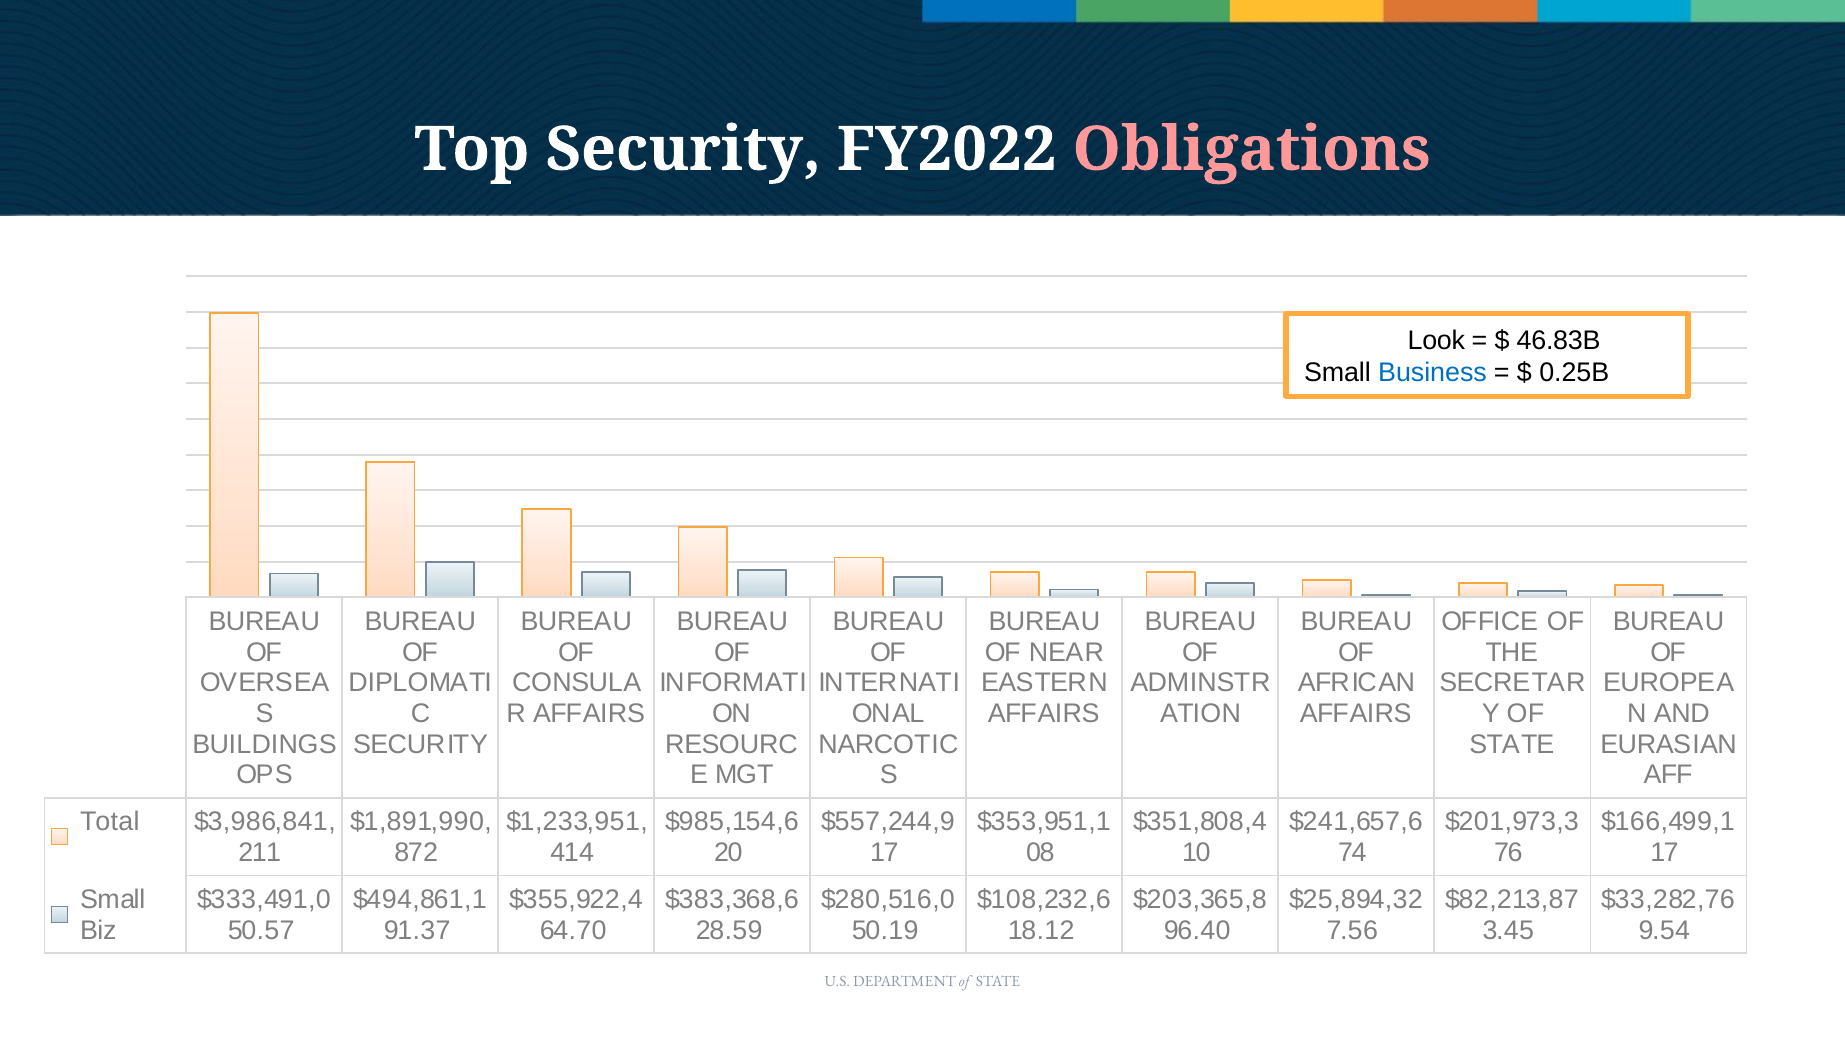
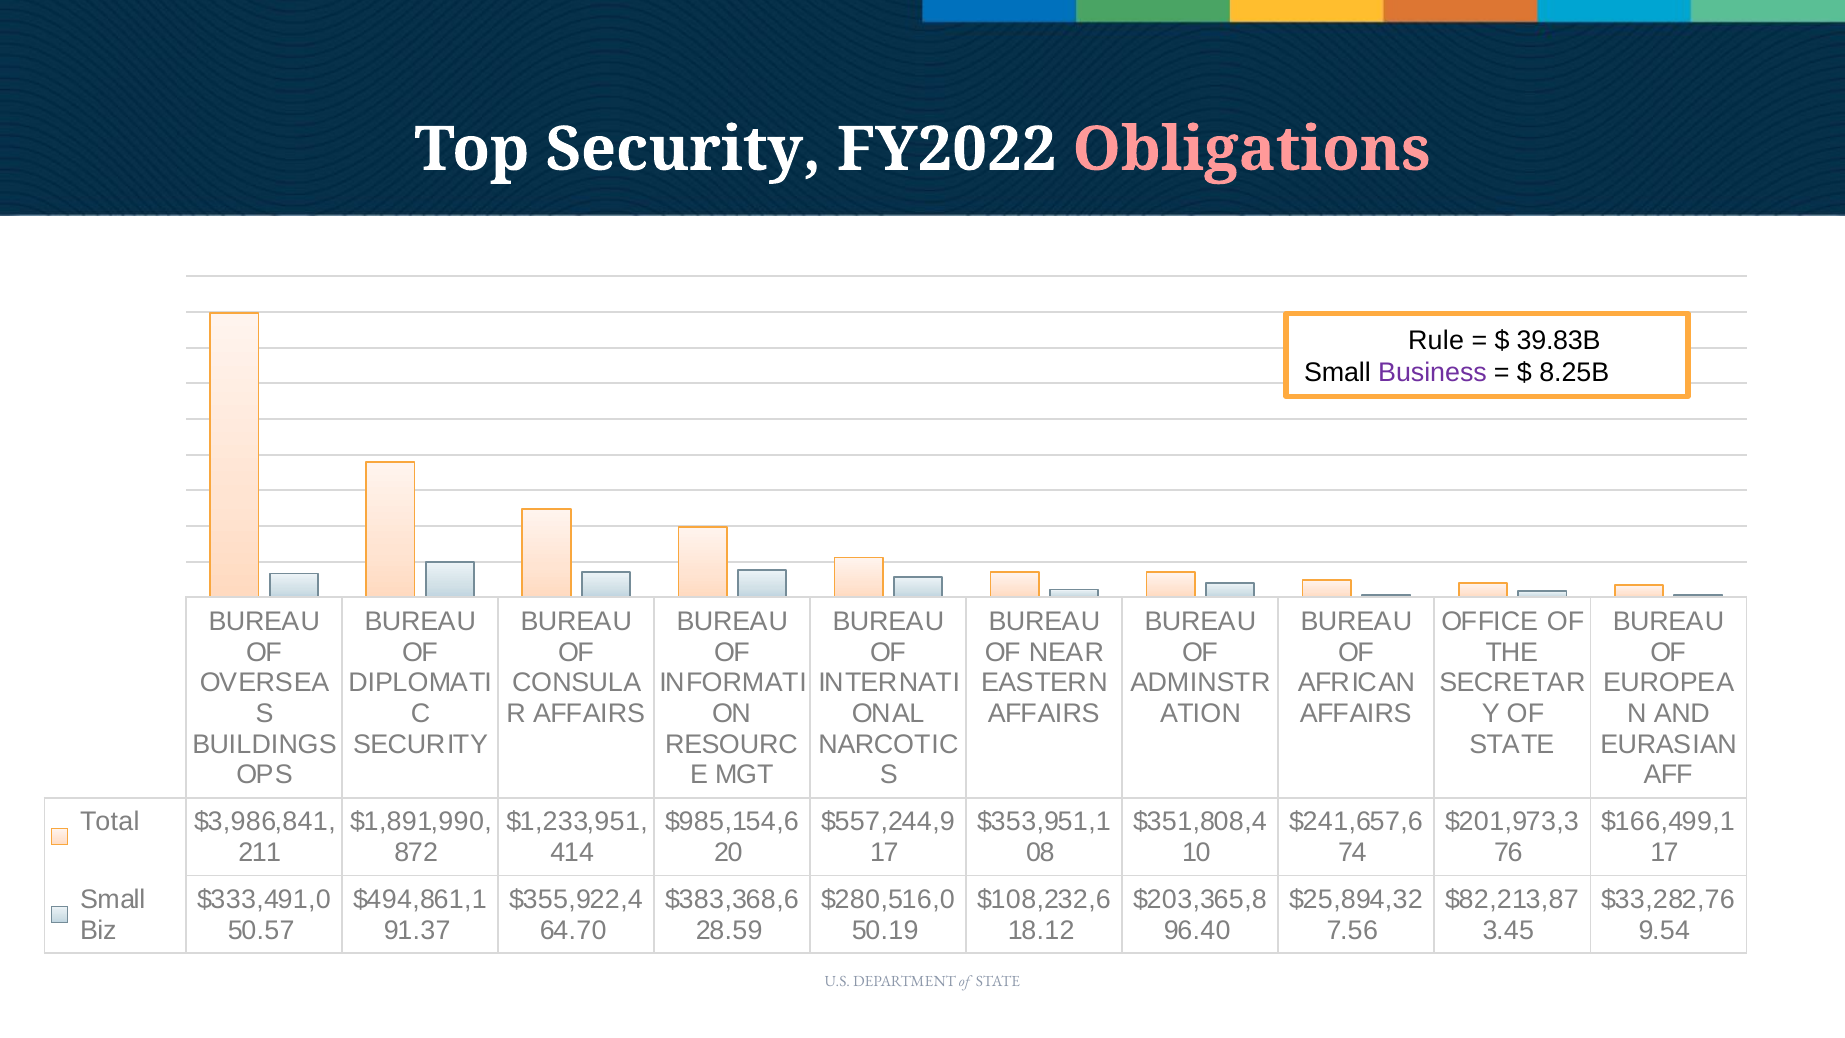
Look: Look -> Rule
46.83B: 46.83B -> 39.83B
Business colour: blue -> purple
0.25B: 0.25B -> 8.25B
